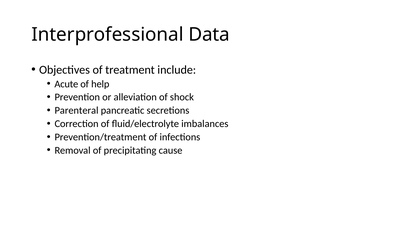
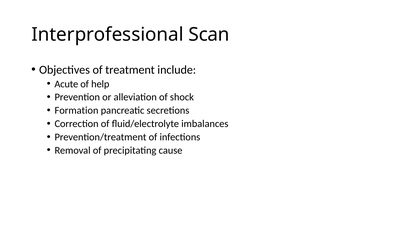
Data: Data -> Scan
Parenteral: Parenteral -> Formation
